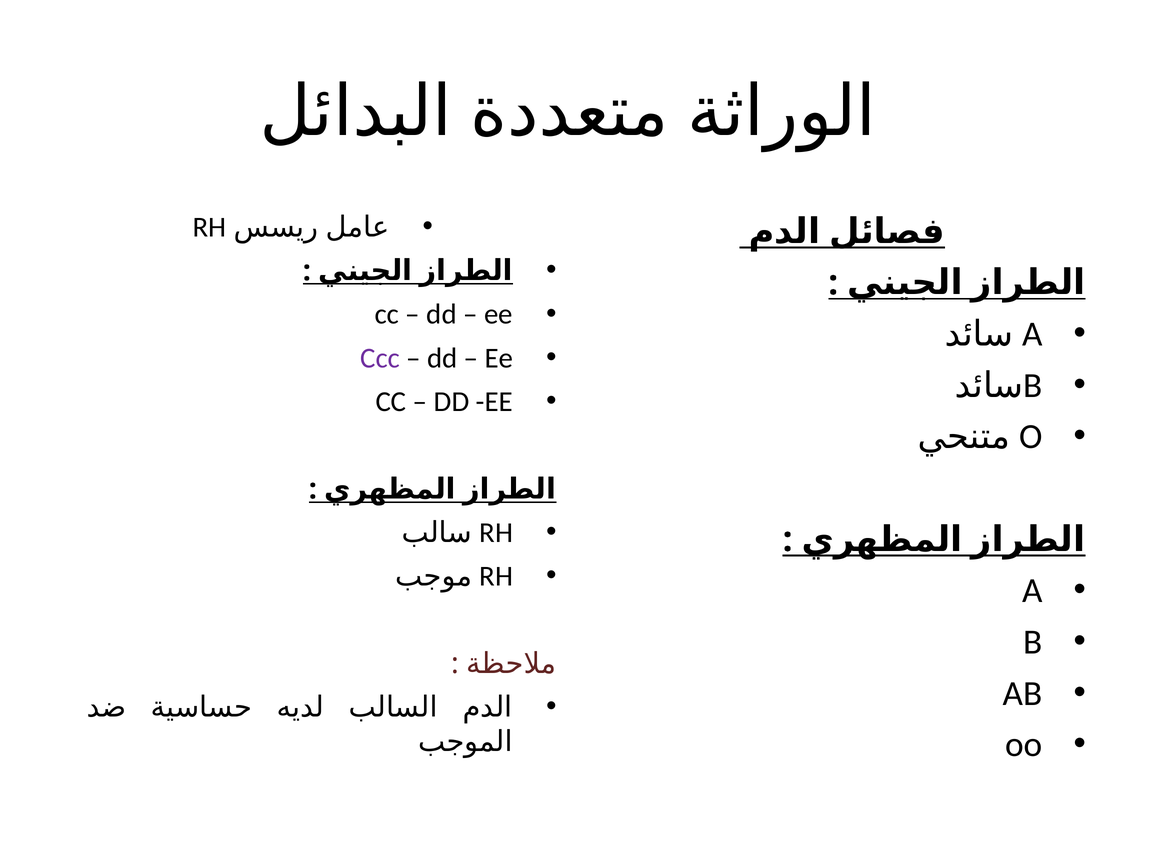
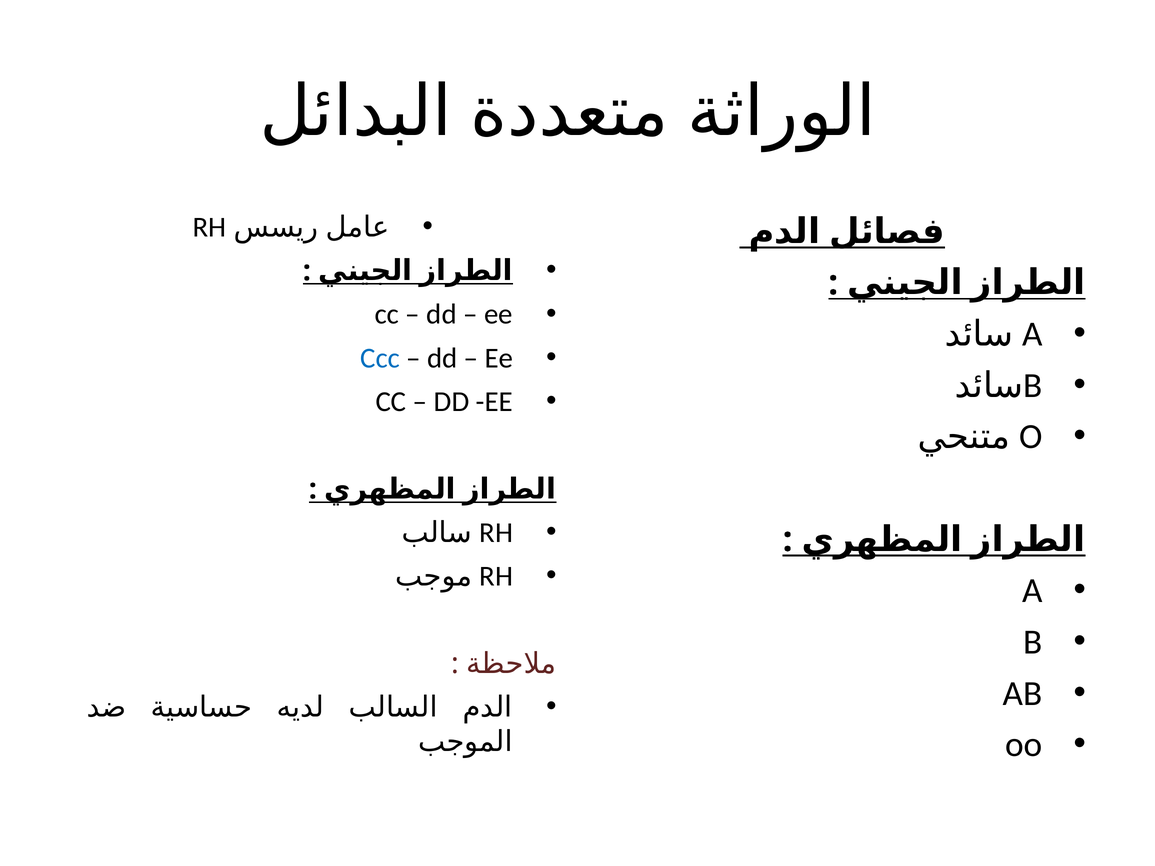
Ccc colour: purple -> blue
